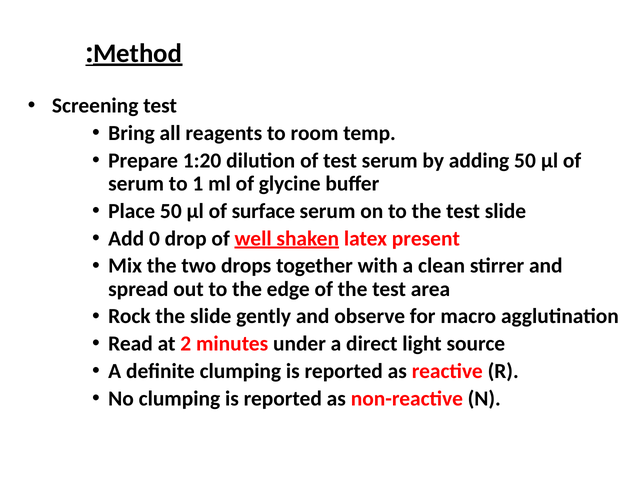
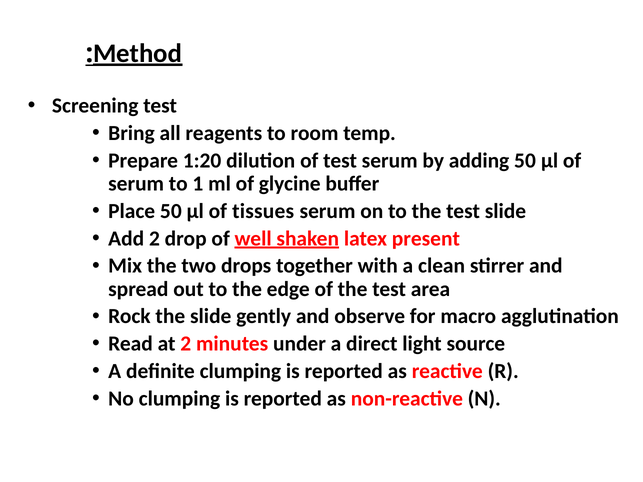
surface: surface -> tissues
Add 0: 0 -> 2
